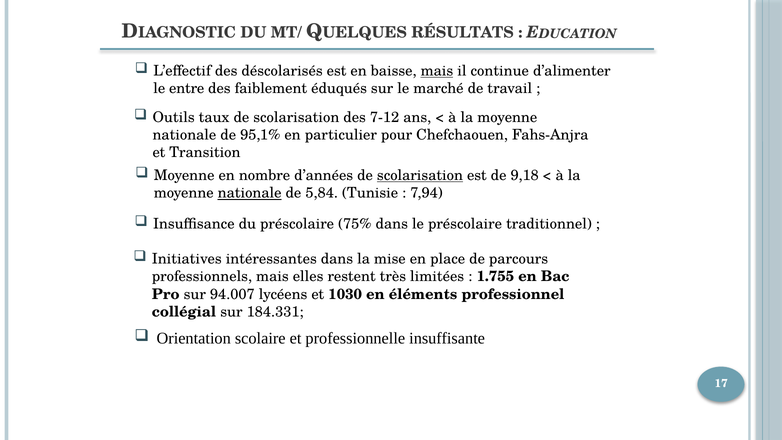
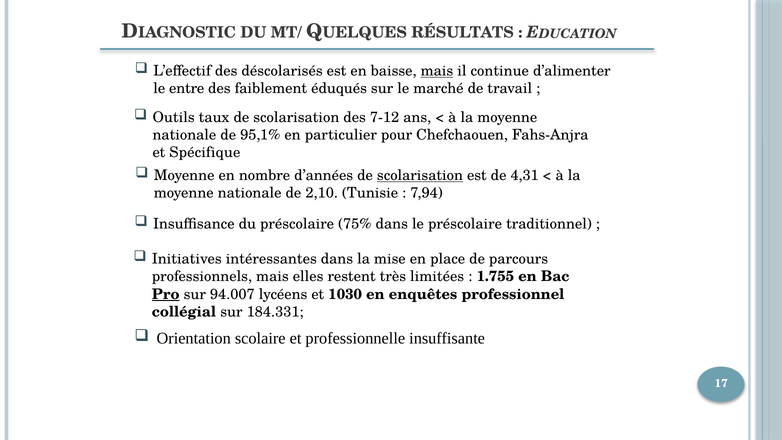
Transition: Transition -> Spécifique
9,18: 9,18 -> 4,31
nationale at (250, 193) underline: present -> none
5,84: 5,84 -> 2,10
Pro underline: none -> present
éléments: éléments -> enquêtes
